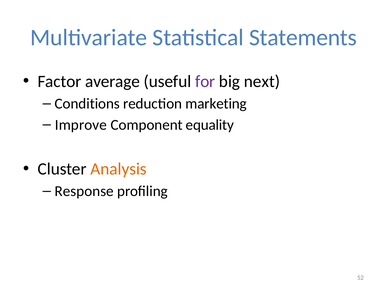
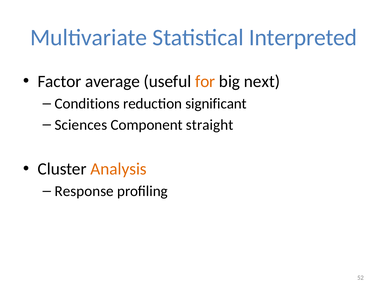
Statements: Statements -> Interpreted
for colour: purple -> orange
marketing: marketing -> significant
Improve: Improve -> Sciences
equality: equality -> straight
